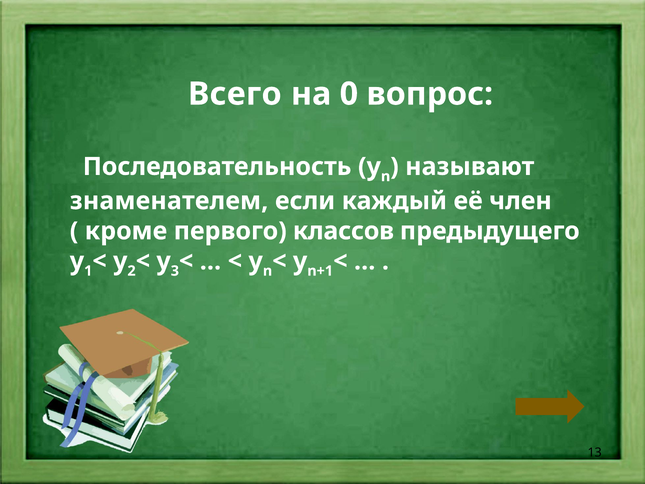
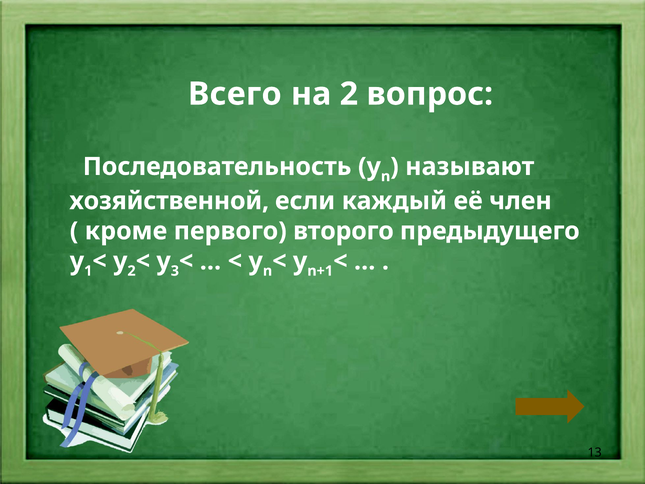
на 0: 0 -> 2
знаменателем: знаменателем -> хозяйственной
классов: классов -> второго
